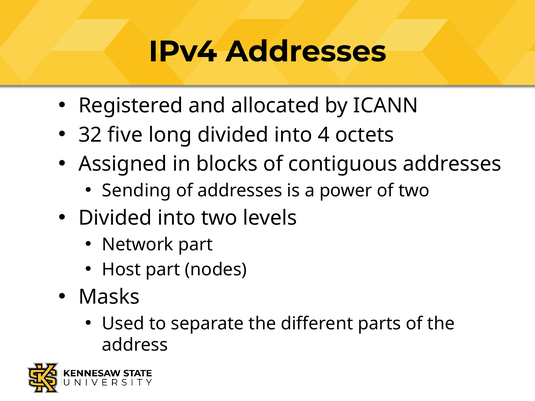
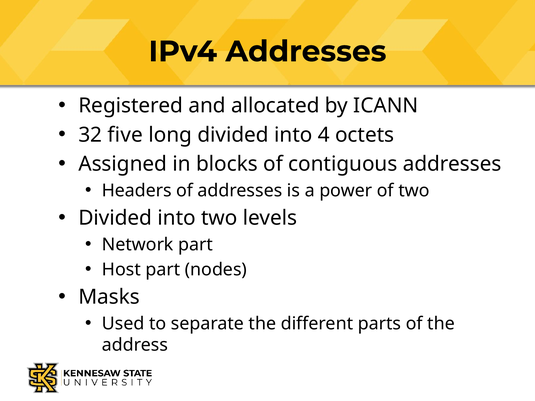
Sending: Sending -> Headers
